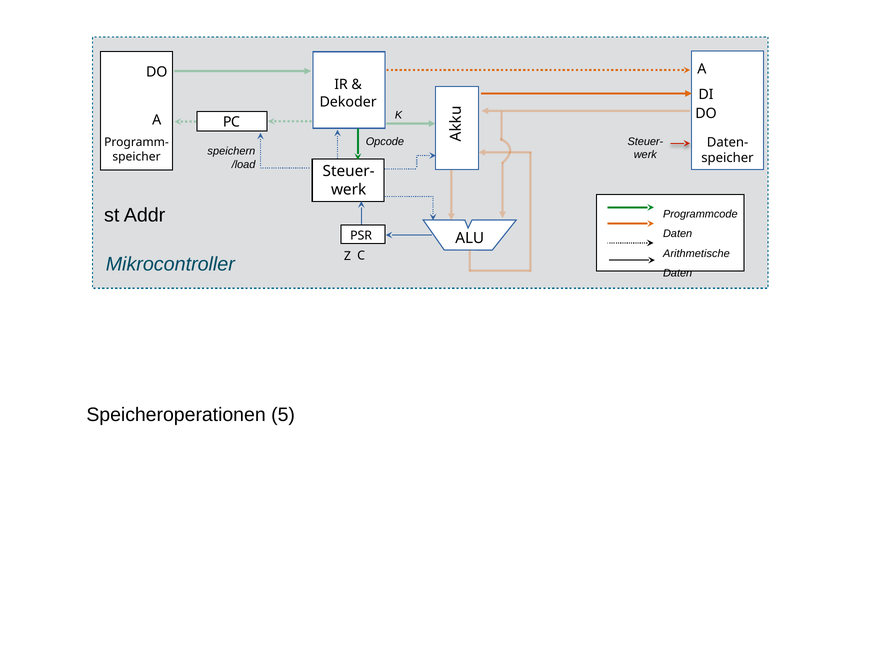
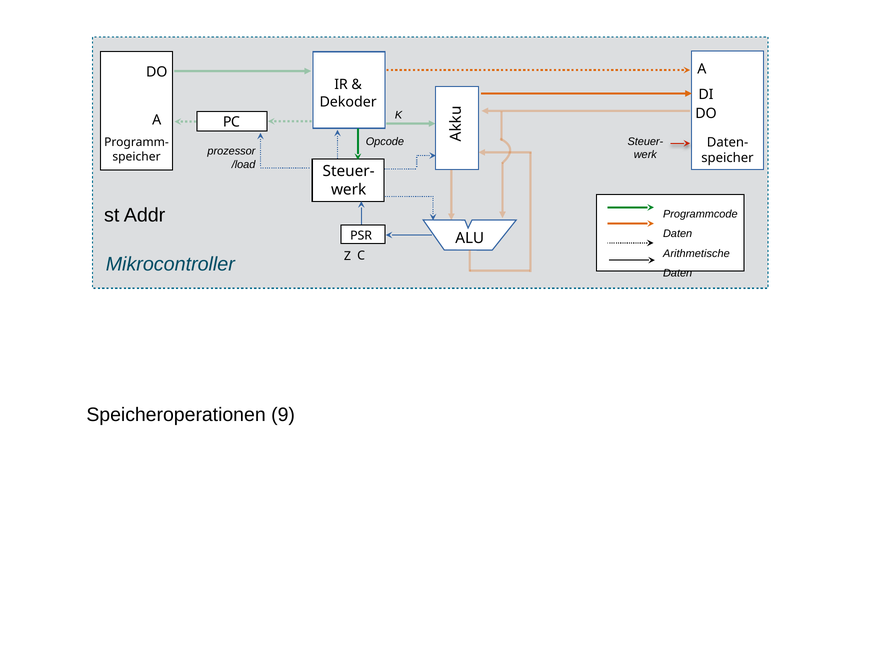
speichern: speichern -> prozessor
5: 5 -> 9
